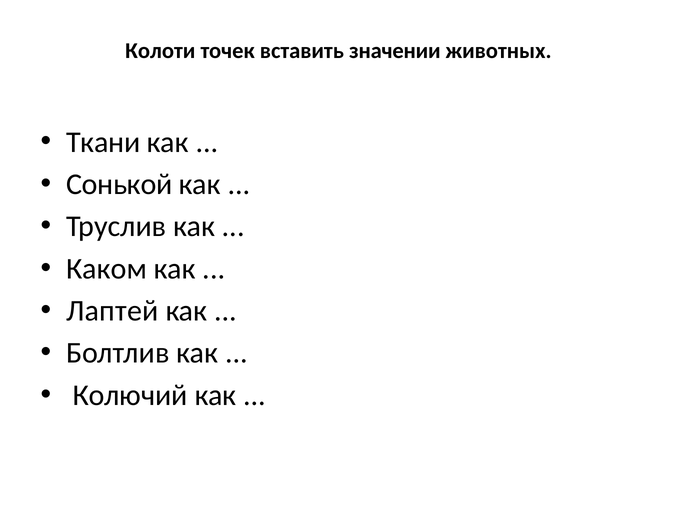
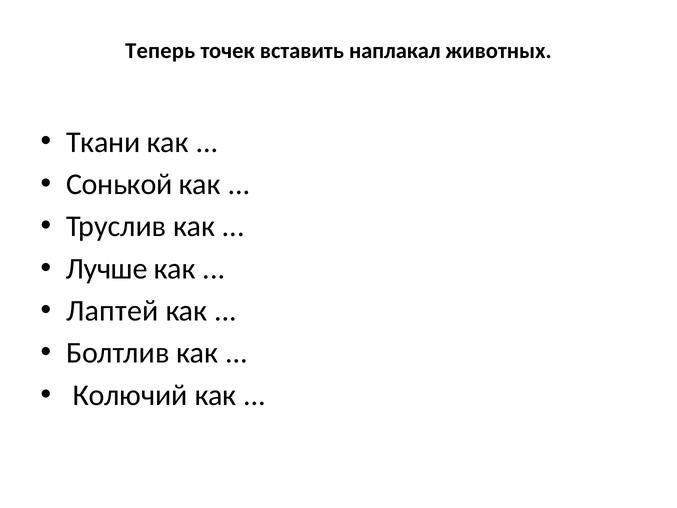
Колоти: Колоти -> Теперь
значении: значении -> наплакал
Каком: Каком -> Лучше
